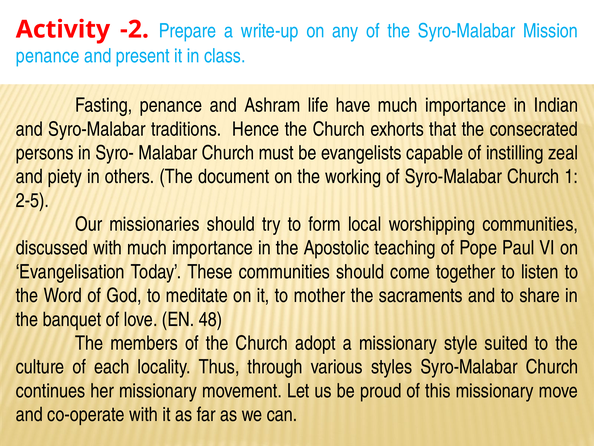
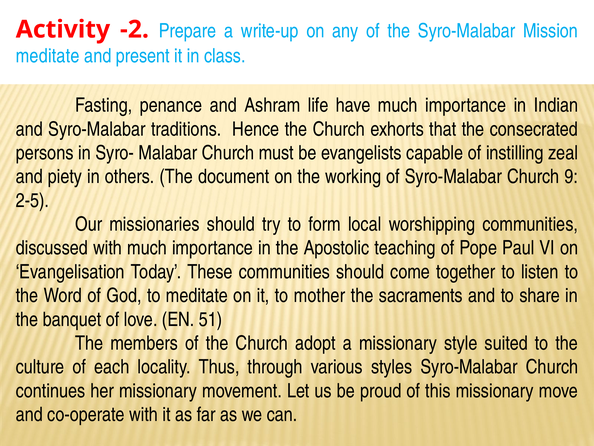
penance at (48, 56): penance -> meditate
1: 1 -> 9
48: 48 -> 51
